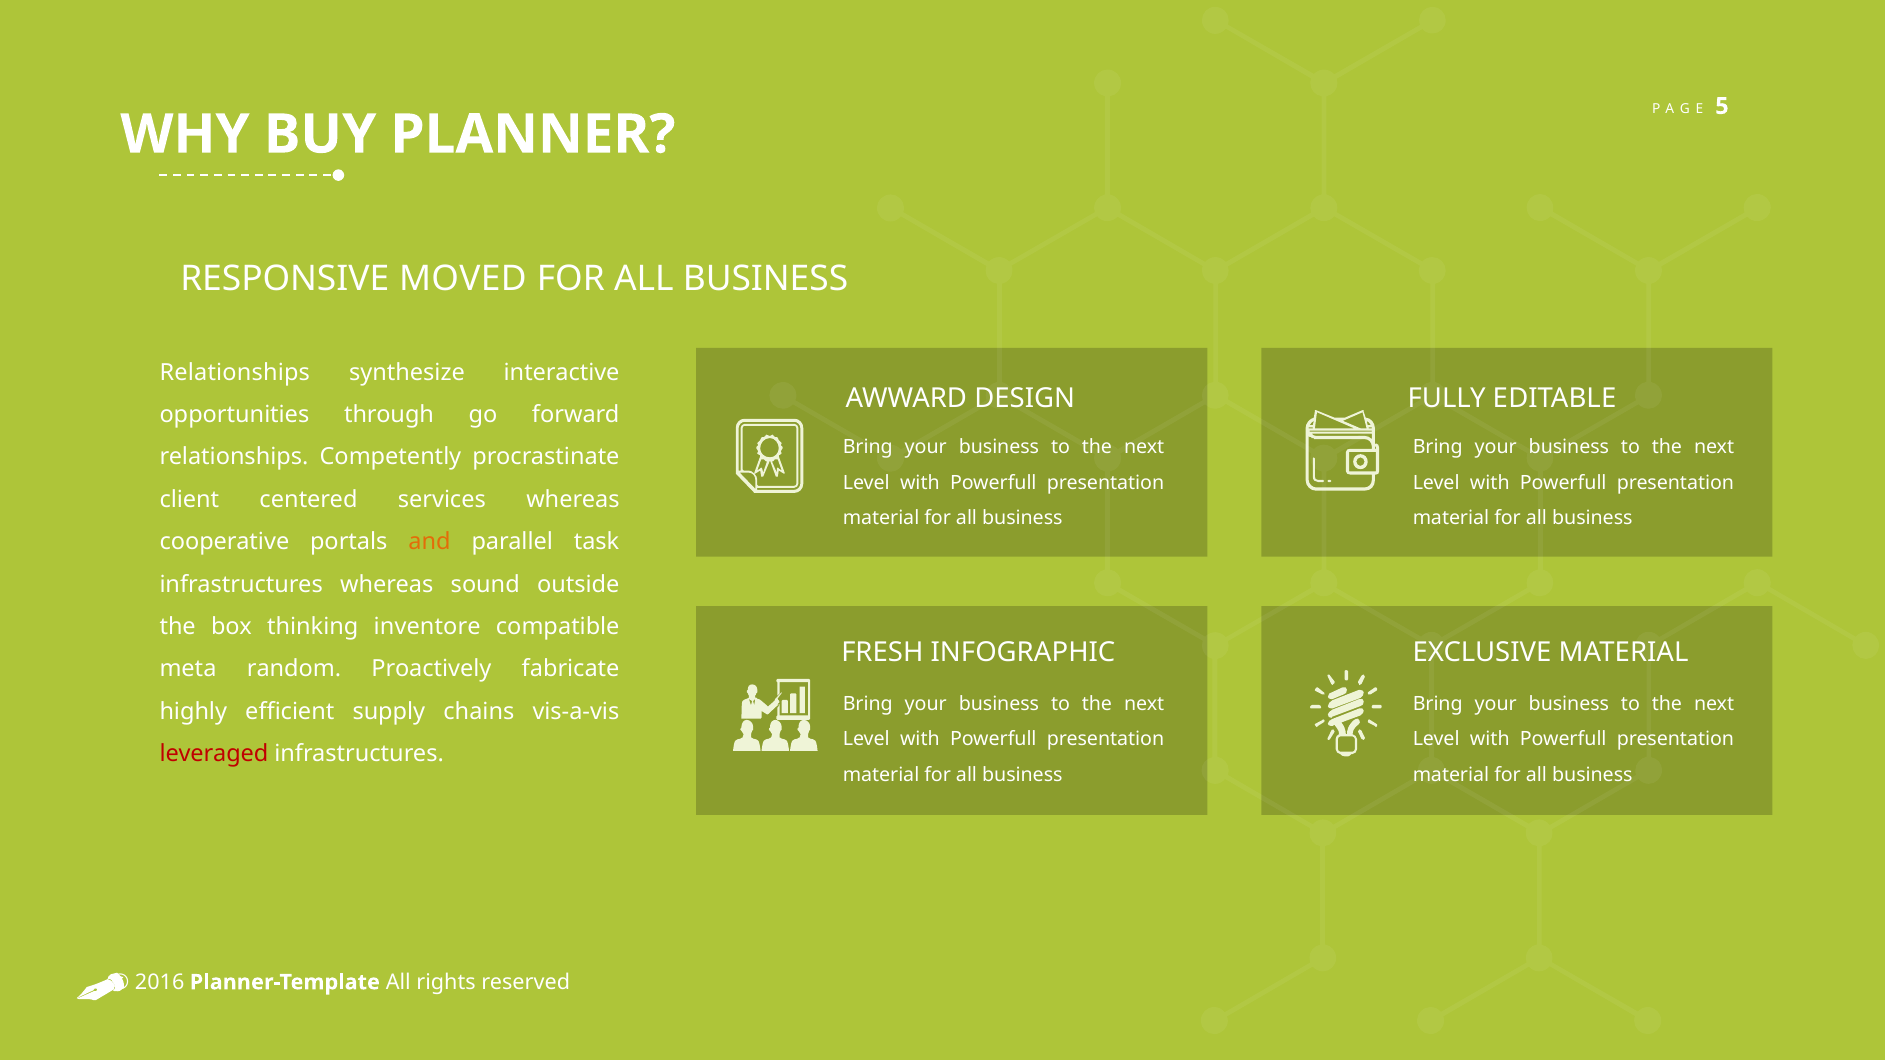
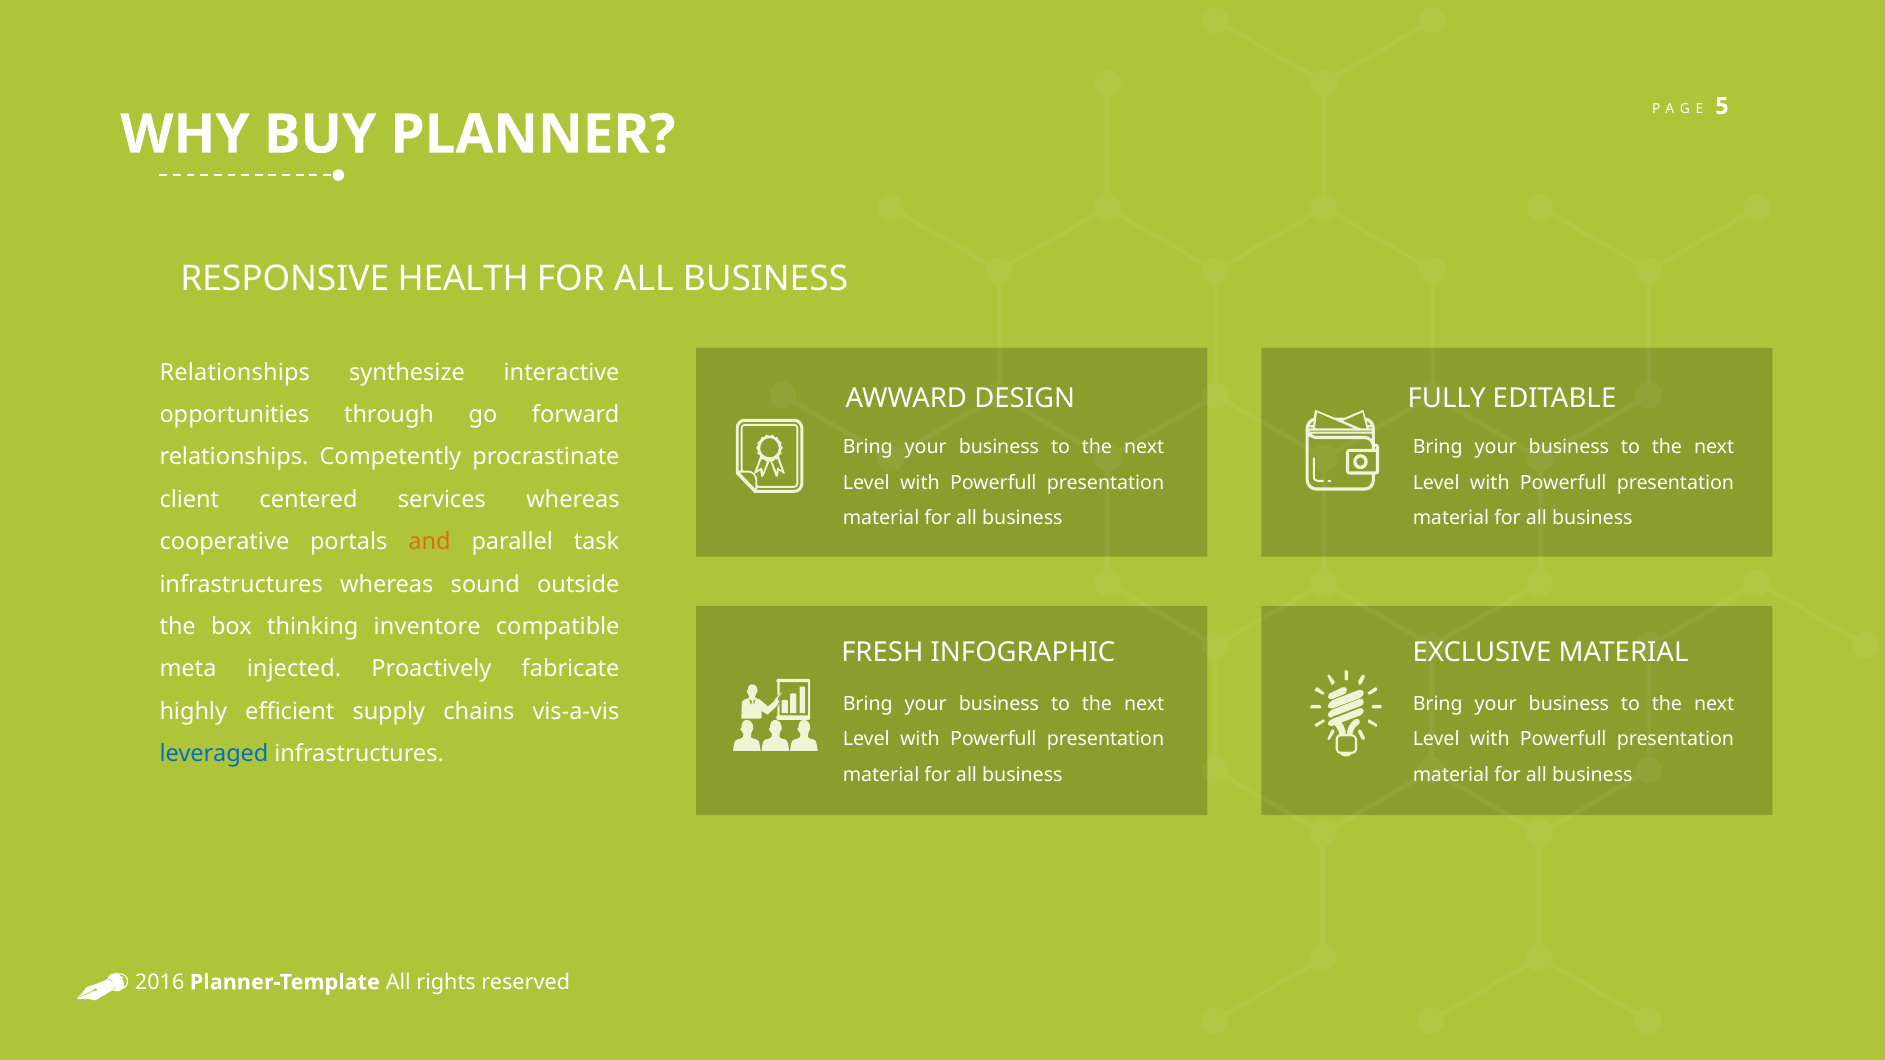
MOVED: MOVED -> HEALTH
random: random -> injected
leveraged colour: red -> blue
